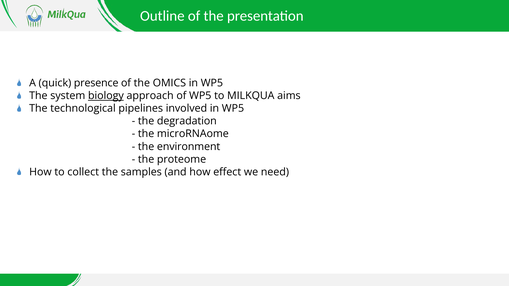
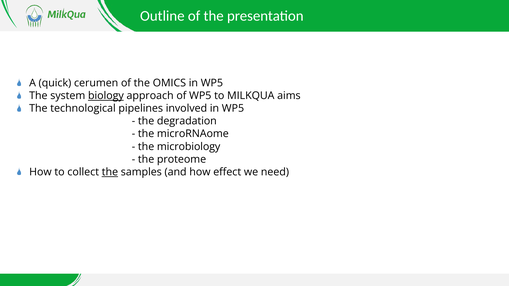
presence: presence -> cerumen
environment: environment -> microbiology
the at (110, 172) underline: none -> present
